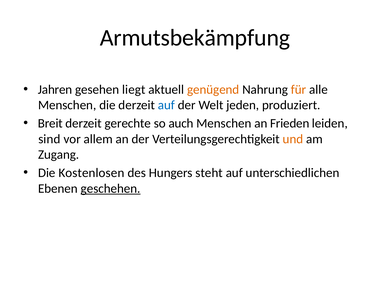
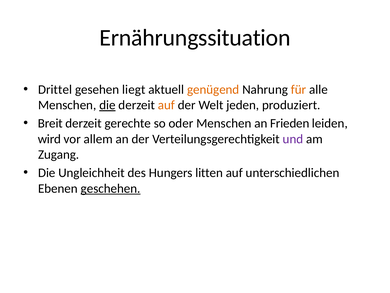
Armutsbekämpfung: Armutsbekämpfung -> Ernährungssituation
Jahren: Jahren -> Drittel
die at (107, 105) underline: none -> present
auf at (166, 105) colour: blue -> orange
auch: auch -> oder
sind: sind -> wird
und colour: orange -> purple
Kostenlosen: Kostenlosen -> Ungleichheit
steht: steht -> litten
